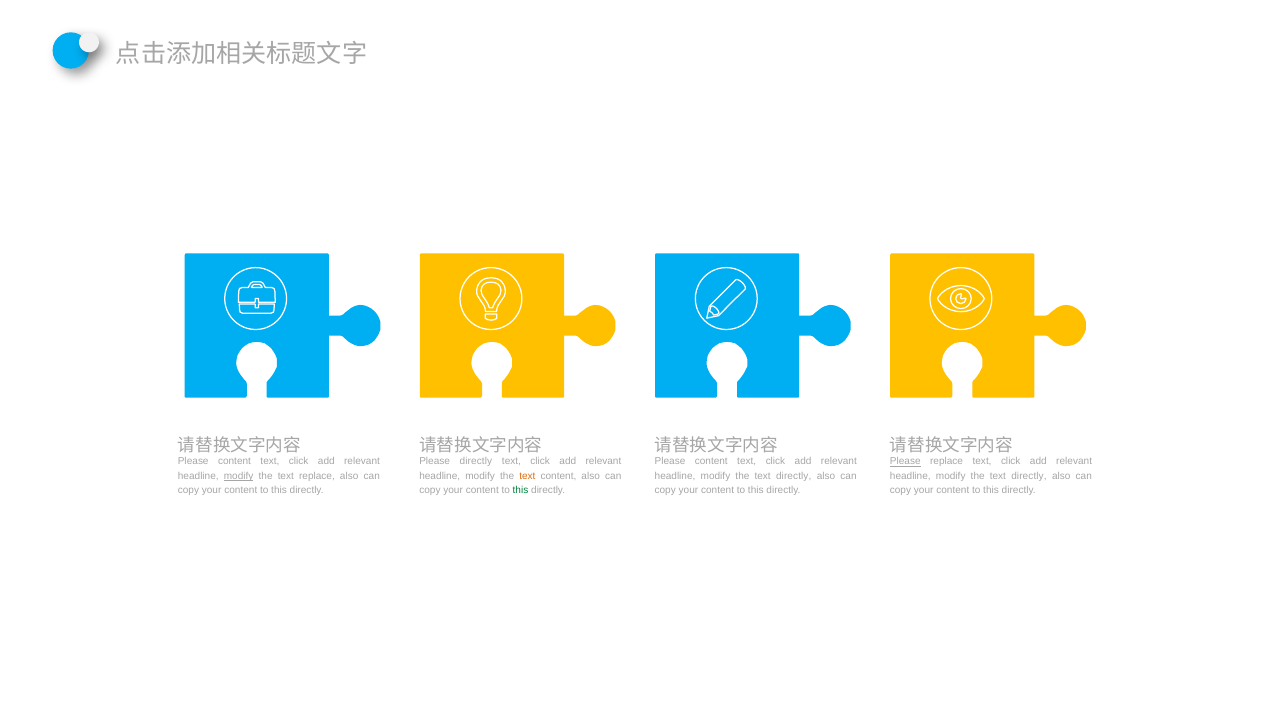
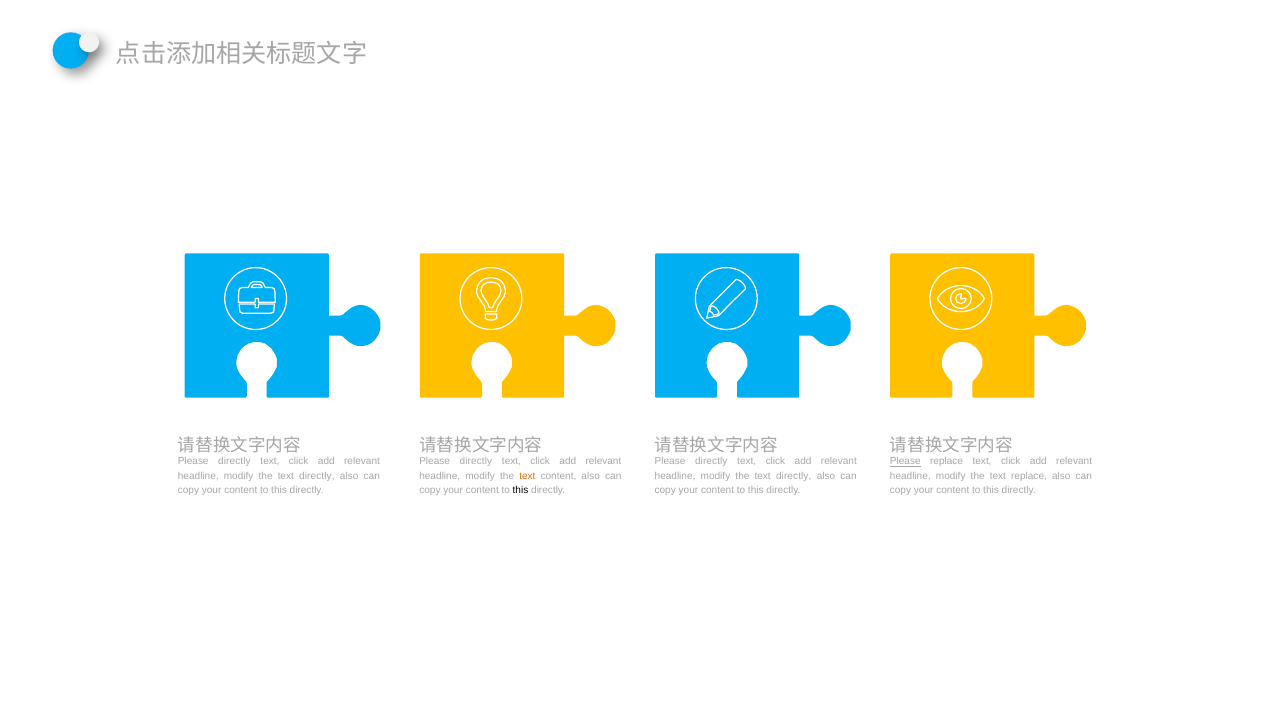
content at (234, 461): content -> directly
content at (711, 461): content -> directly
modify at (239, 476) underline: present -> none
replace at (317, 476): replace -> directly
directly at (1029, 476): directly -> replace
this at (520, 490) colour: green -> black
